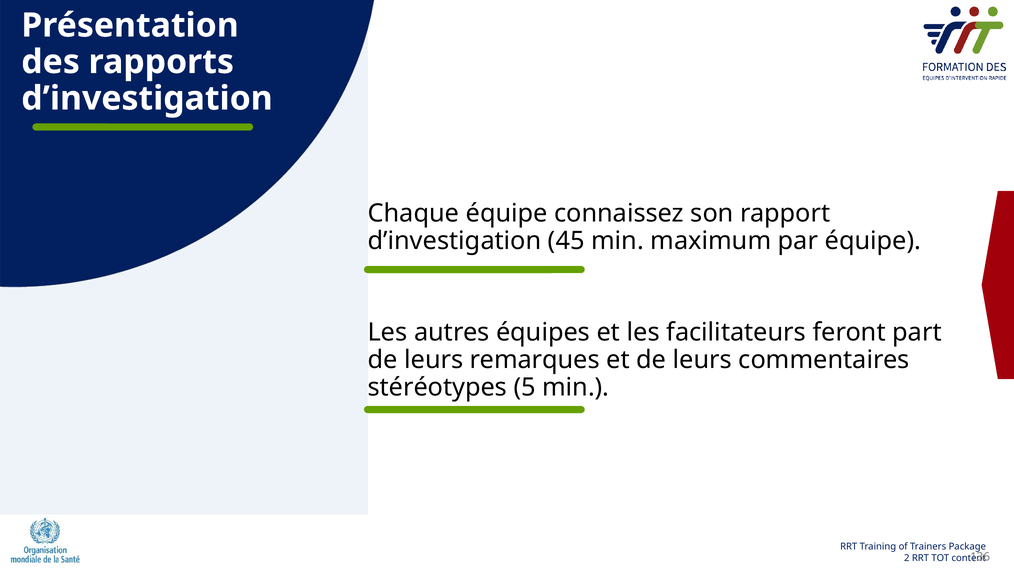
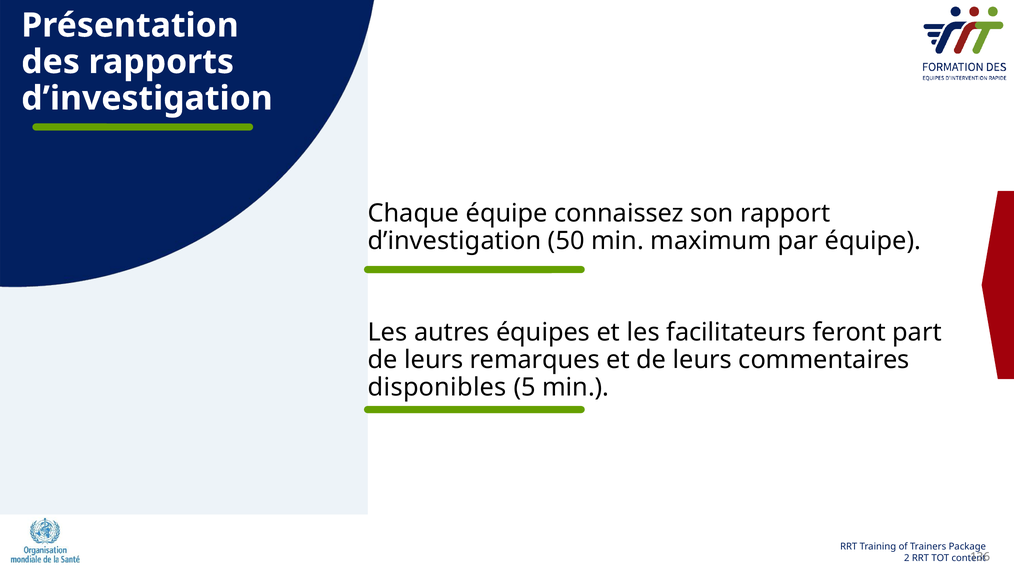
45: 45 -> 50
stéréotypes: stéréotypes -> disponibles
